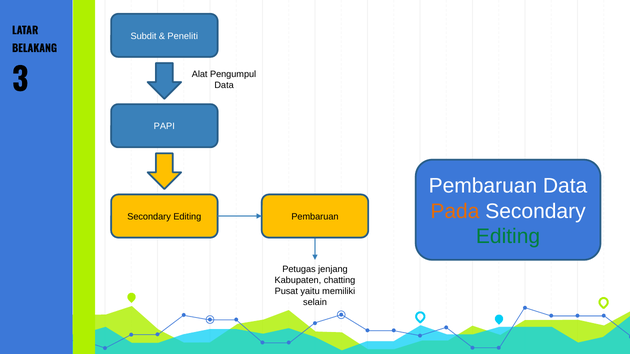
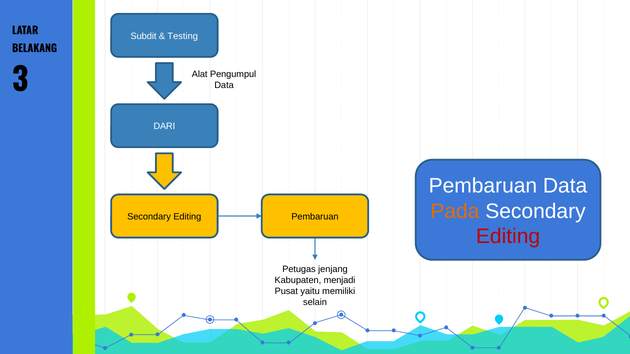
Peneliti: Peneliti -> Testing
PAPI: PAPI -> DARI
Editing at (508, 237) colour: green -> red
chatting: chatting -> menjadi
